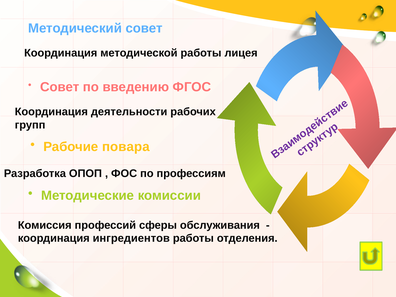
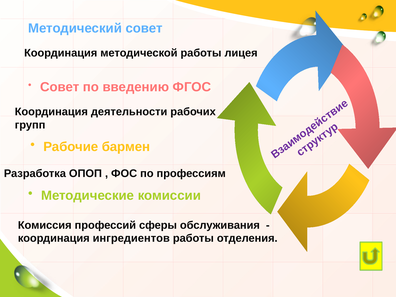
повара: повара -> бармен
